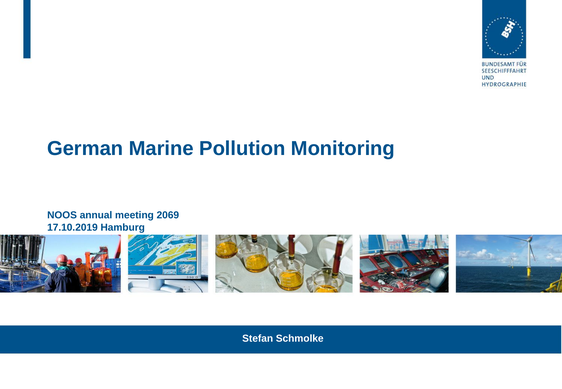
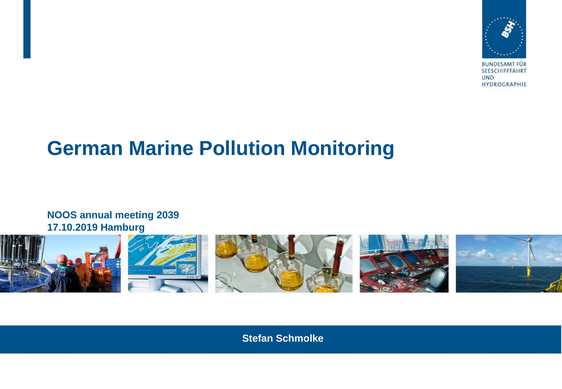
2069: 2069 -> 2039
